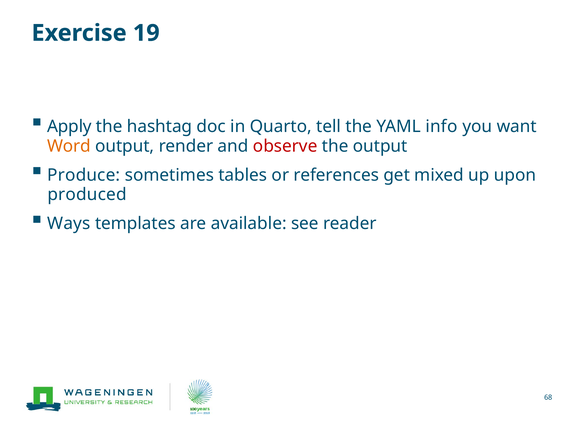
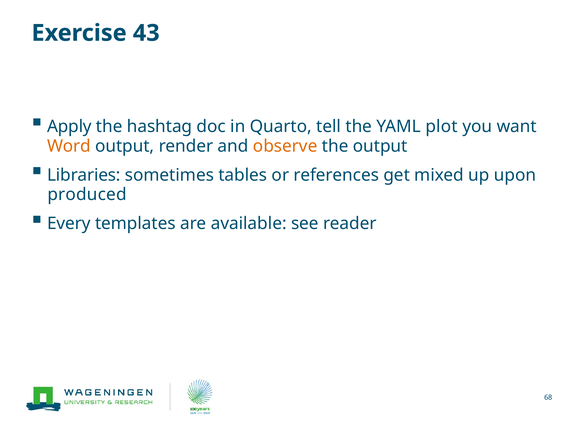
19: 19 -> 43
info: info -> plot
observe colour: red -> orange
Produce: Produce -> Libraries
Ways: Ways -> Every
